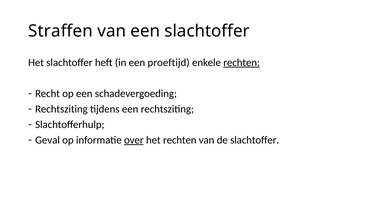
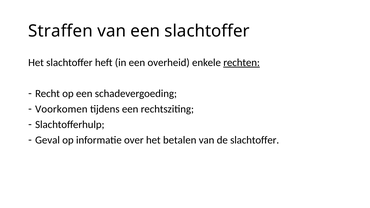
proeftijd: proeftijd -> overheid
Rechtsziting at (61, 109): Rechtsziting -> Voorkomen
over underline: present -> none
het rechten: rechten -> betalen
